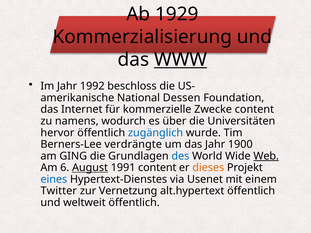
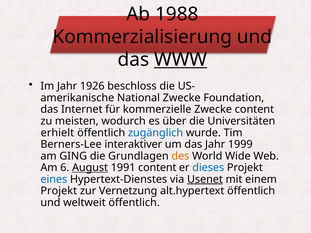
1929: 1929 -> 1988
1992: 1992 -> 1926
National Dessen: Dessen -> Zwecke
namens: namens -> meisten
hervor: hervor -> erhielt
verdrängte: verdrängte -> interaktiver
1900: 1900 -> 1999
des colour: blue -> orange
Web underline: present -> none
dieses colour: orange -> blue
Usenet underline: none -> present
Twitter at (59, 191): Twitter -> Projekt
